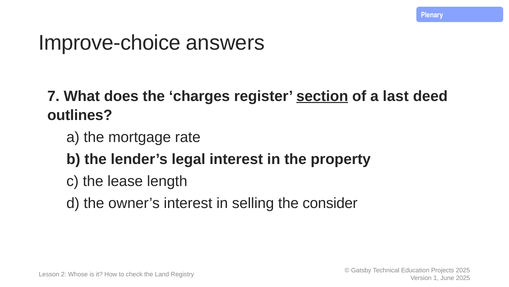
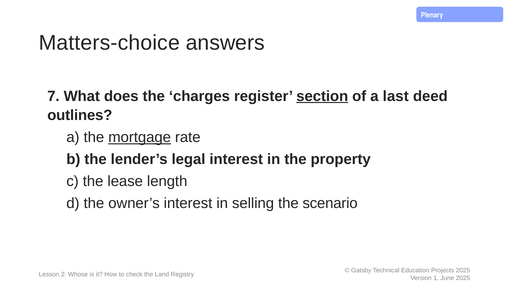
Improve-choice: Improve-choice -> Matters-choice
mortgage underline: none -> present
consider: consider -> scenario
